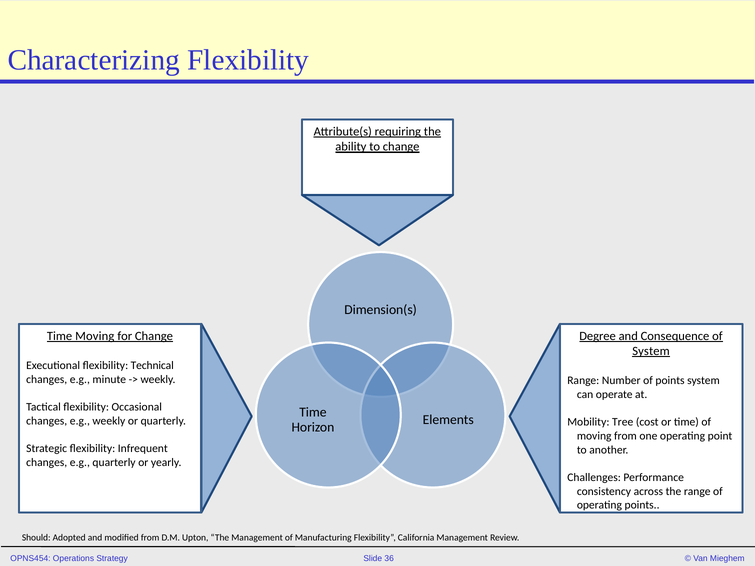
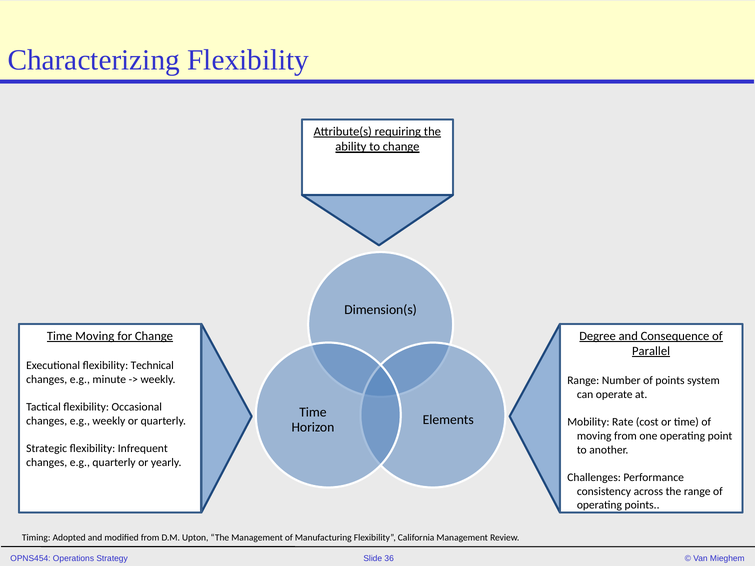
System at (651, 351): System -> Parallel
Tree: Tree -> Rate
Should: Should -> Timing
